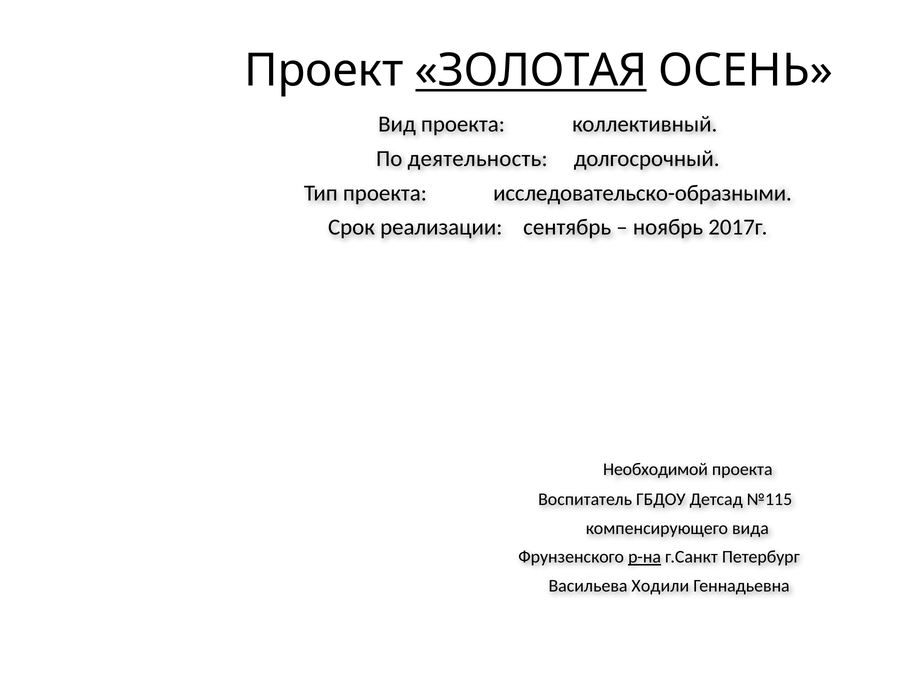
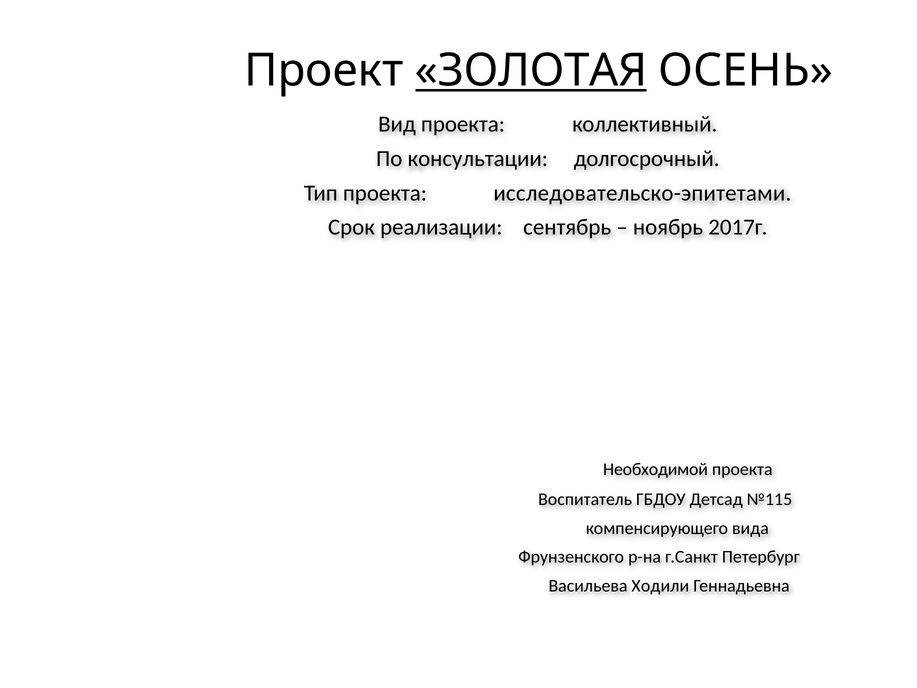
деятельность: деятельность -> консультации
исследовательско-образными: исследовательско-образными -> исследовательско-эпитетами
р-на underline: present -> none
